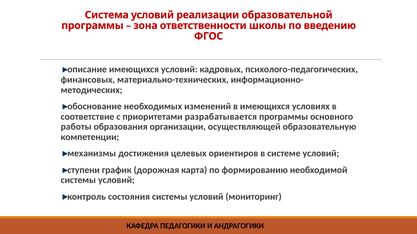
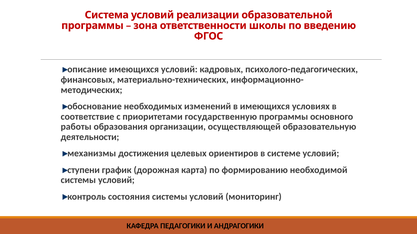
разрабатывается: разрабатывается -> государственную
компетенции: компетенции -> деятельности
